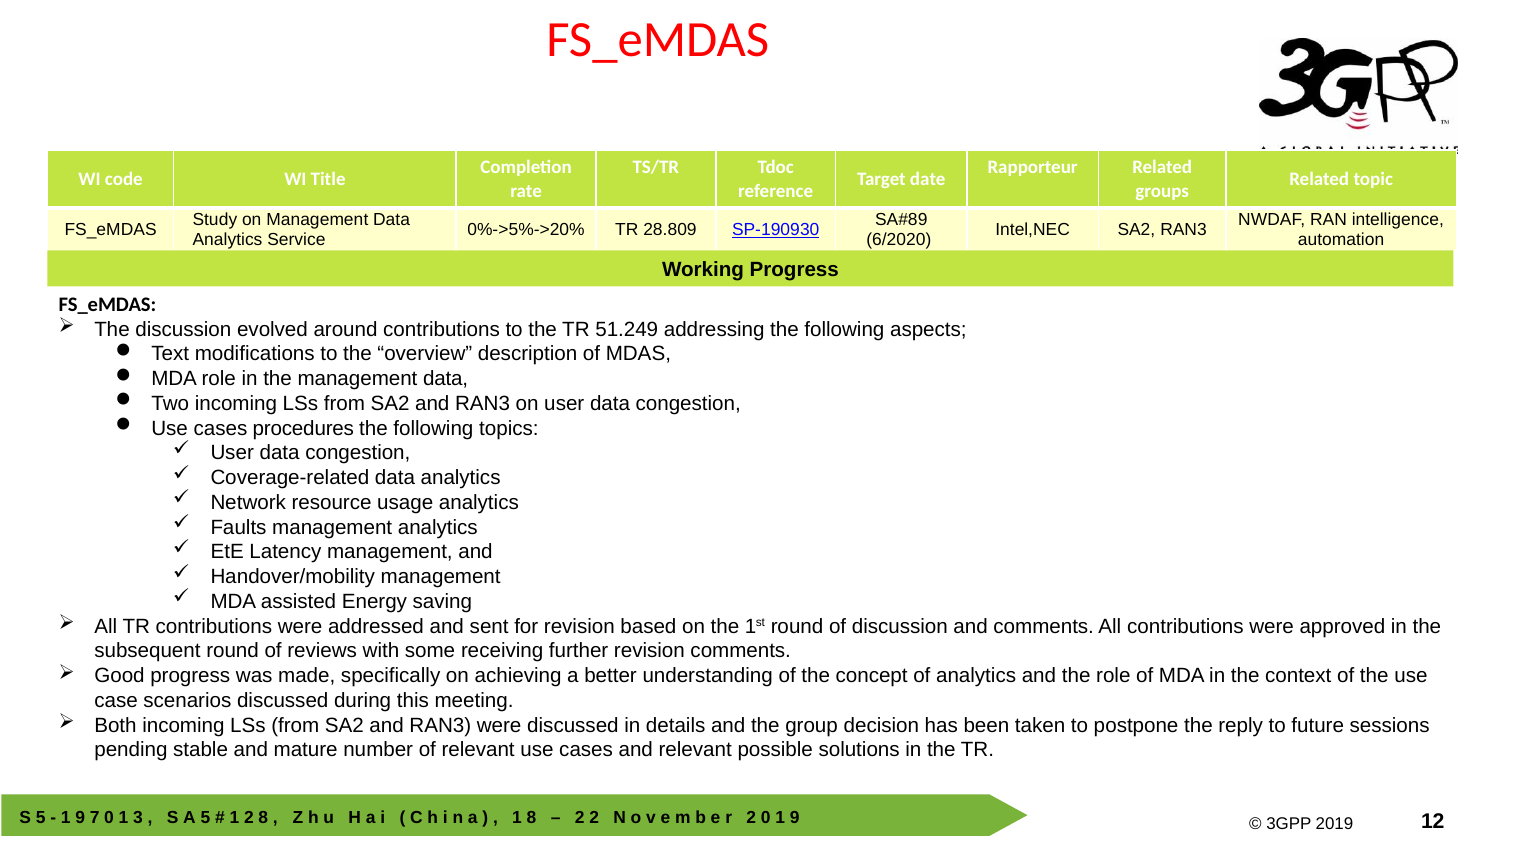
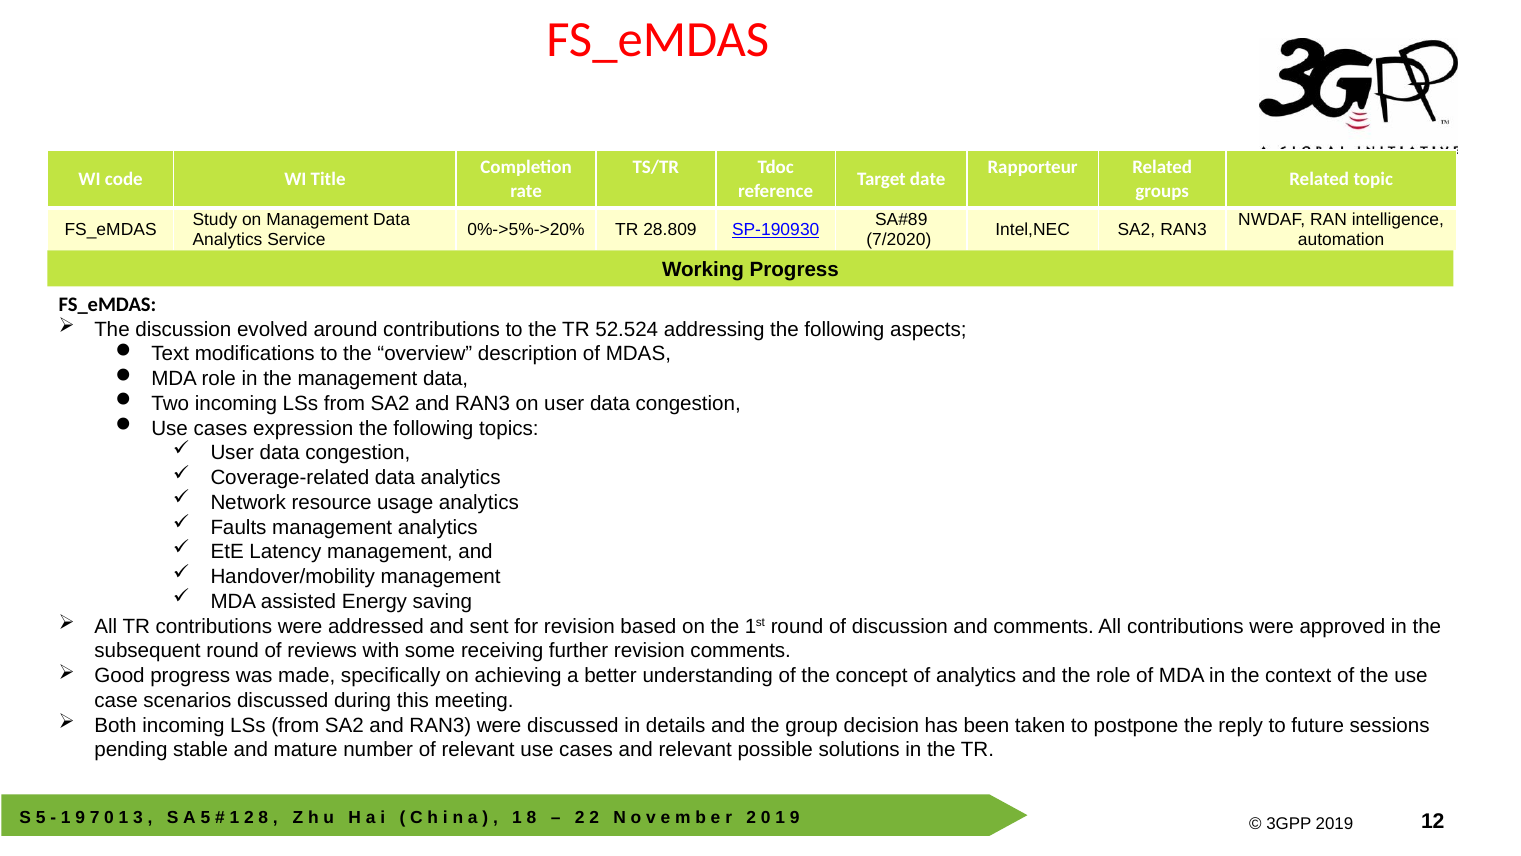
6/2020: 6/2020 -> 7/2020
51.249: 51.249 -> 52.524
procedures: procedures -> expression
